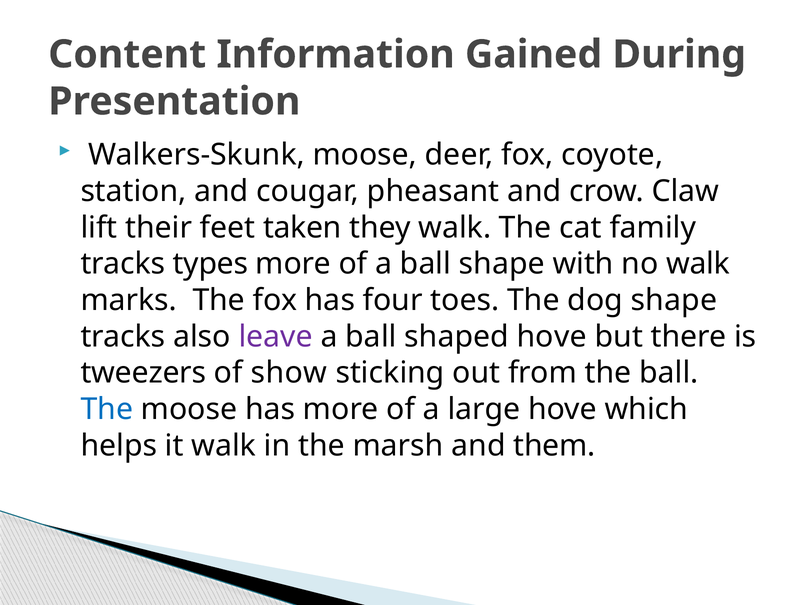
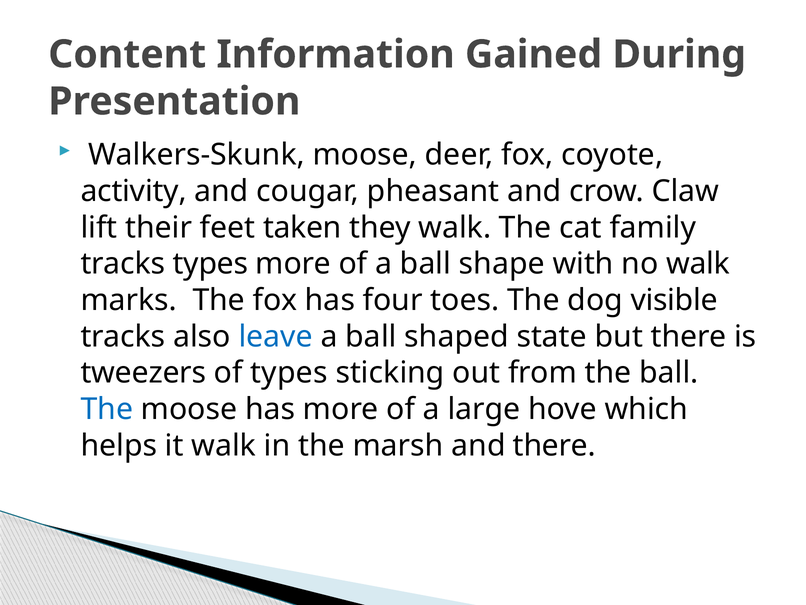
station: station -> activity
dog shape: shape -> visible
leave colour: purple -> blue
shaped hove: hove -> state
of show: show -> types
and them: them -> there
